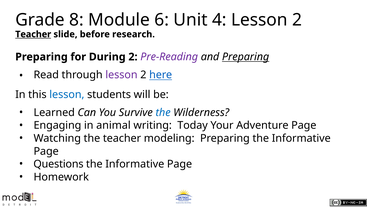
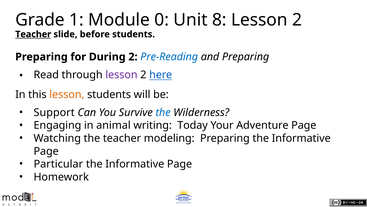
8: 8 -> 1
6: 6 -> 0
4: 4 -> 8
before research: research -> students
Pre-Reading colour: purple -> blue
Preparing at (246, 57) underline: present -> none
lesson at (67, 94) colour: blue -> orange
Learned: Learned -> Support
Questions: Questions -> Particular
